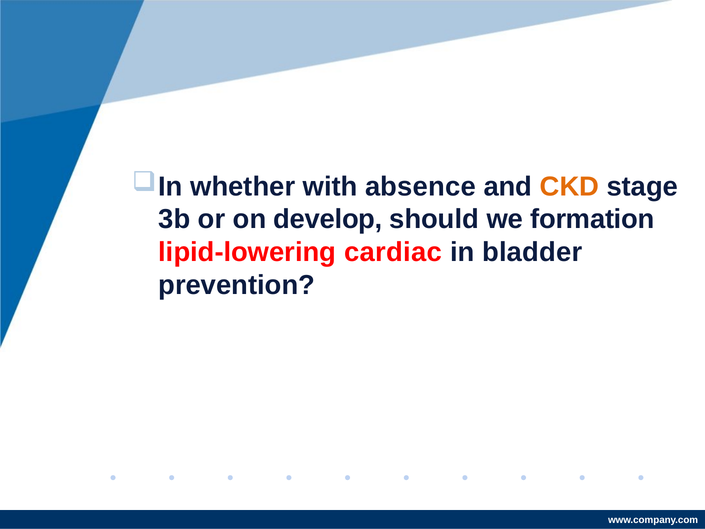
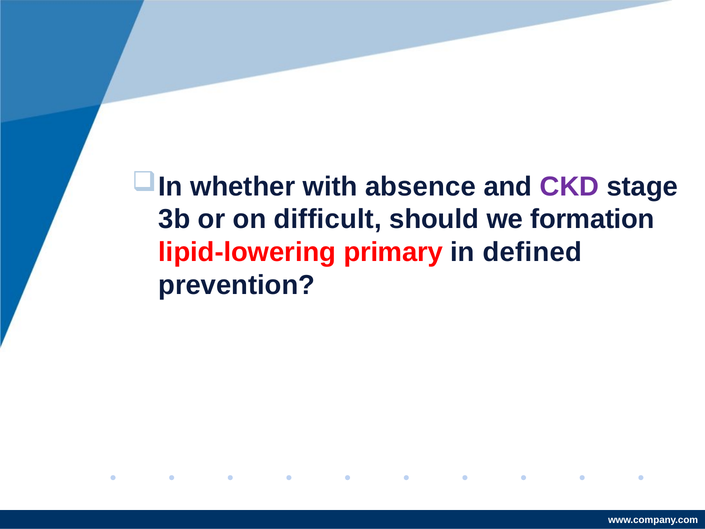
CKD colour: orange -> purple
develop: develop -> difficult
cardiac: cardiac -> primary
bladder: bladder -> defined
